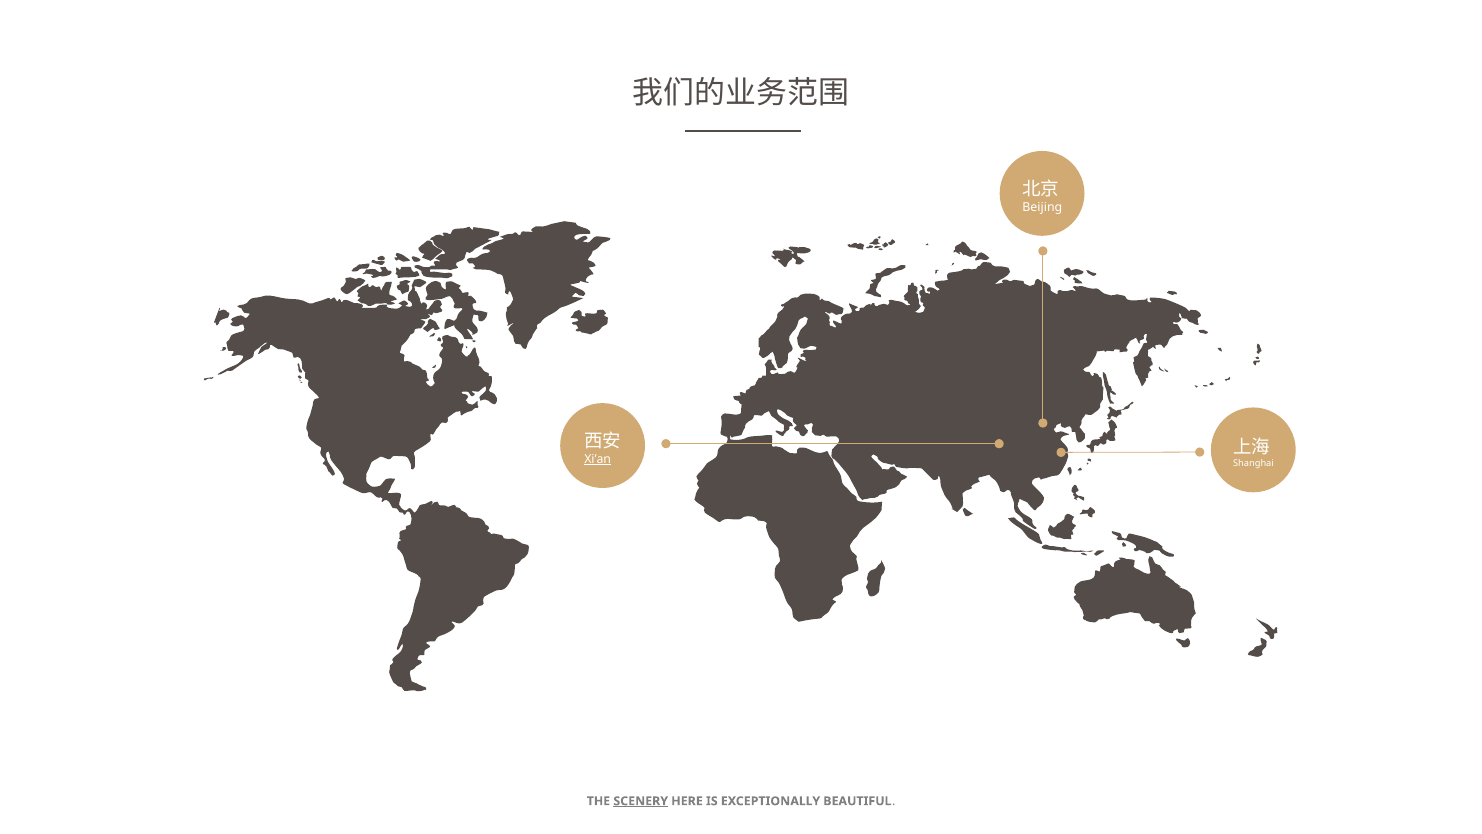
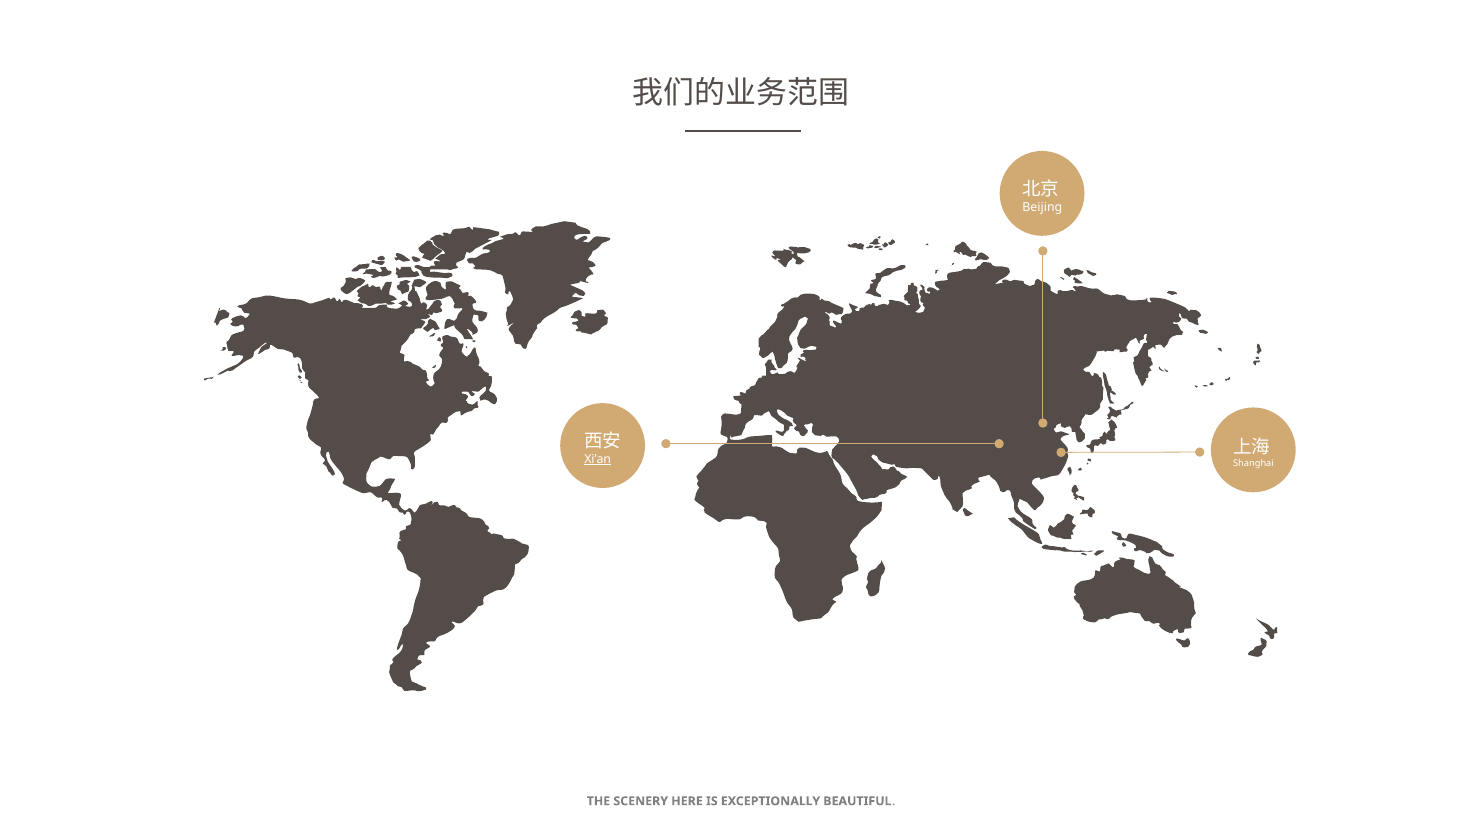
SCENERY underline: present -> none
